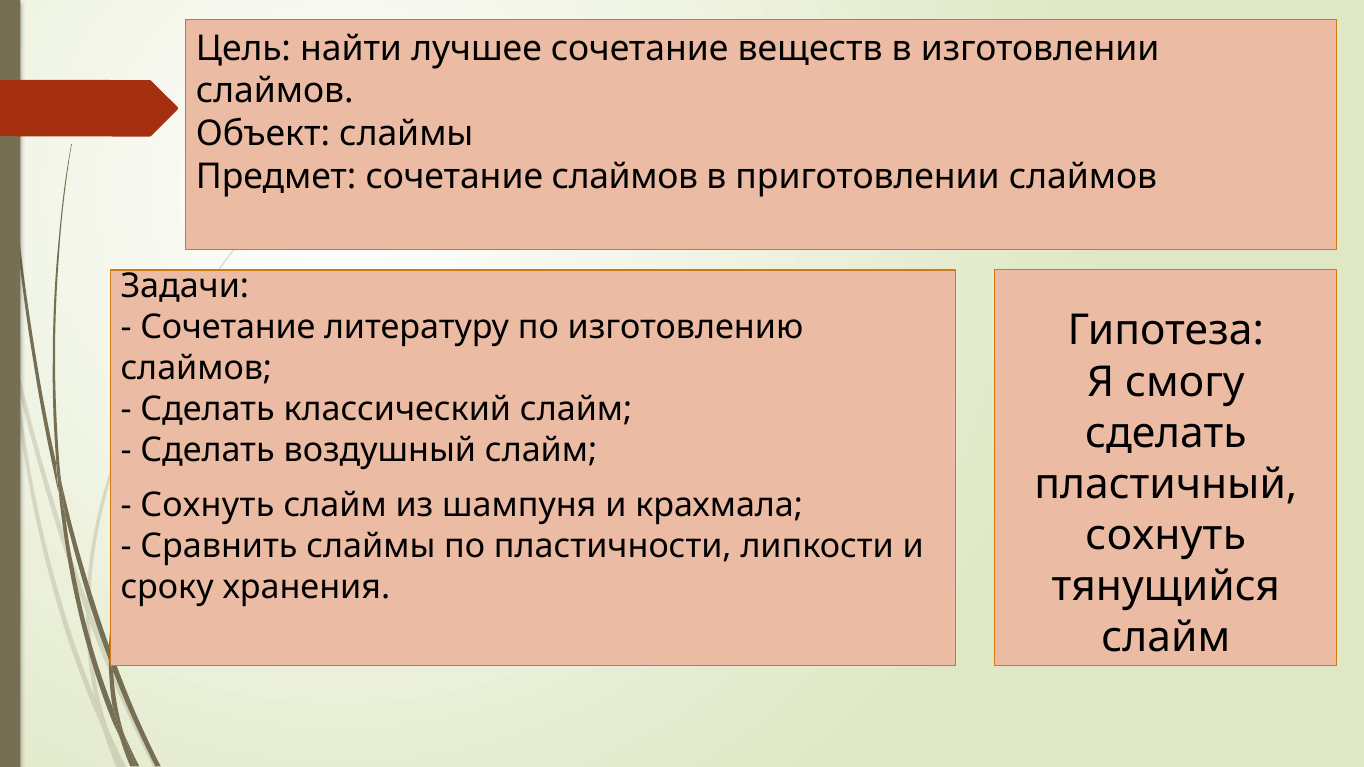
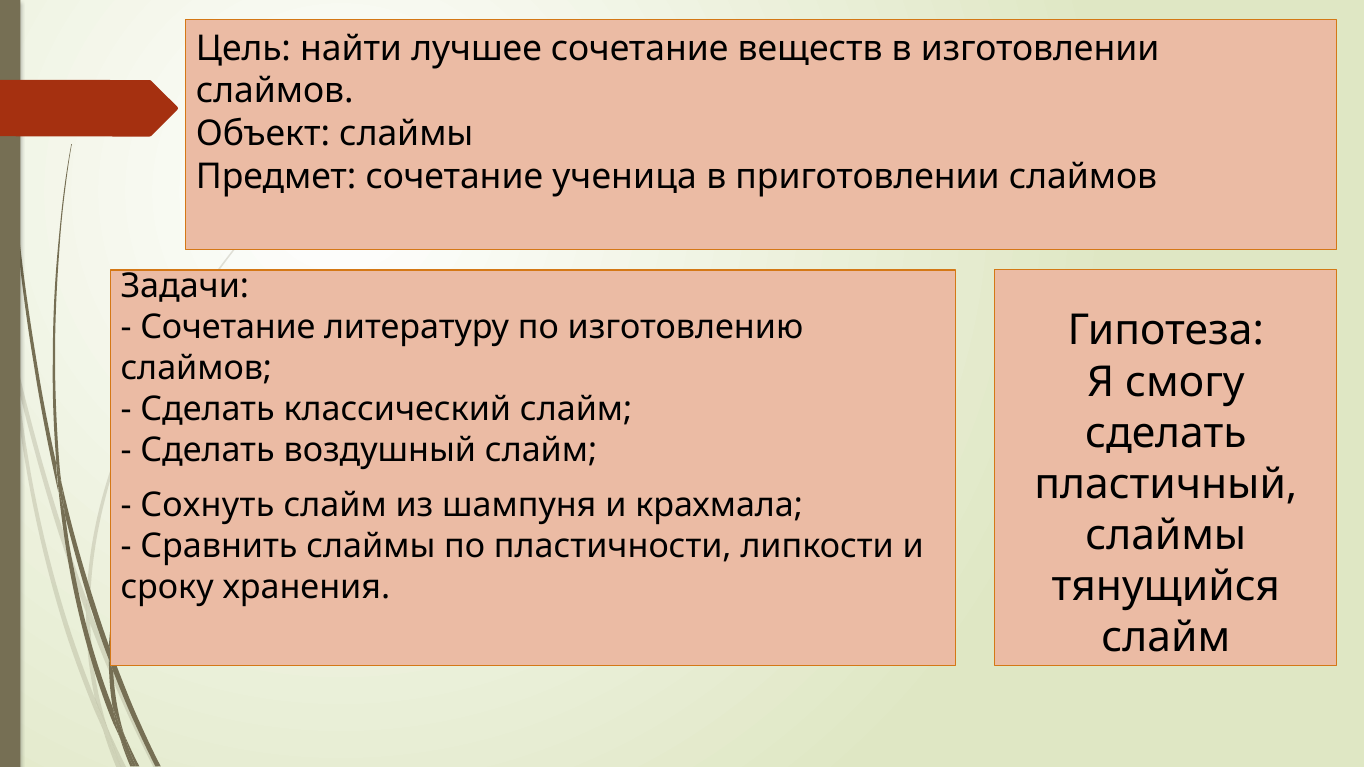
сочетание слаймов: слаймов -> ученица
сохнуть at (1166, 536): сохнуть -> слаймы
